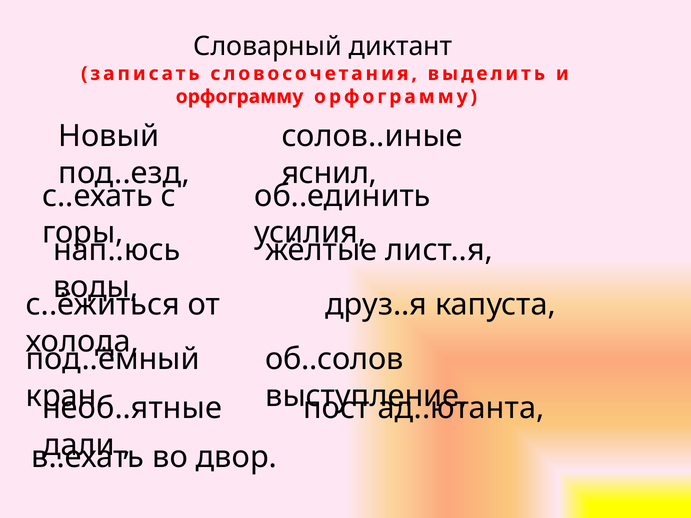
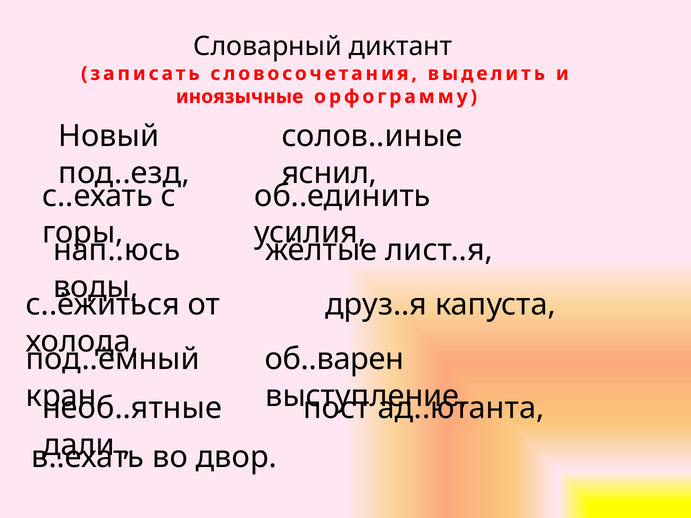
орфограмму at (239, 97): орфограмму -> иноязычные
об..солов: об..солов -> об..варен
